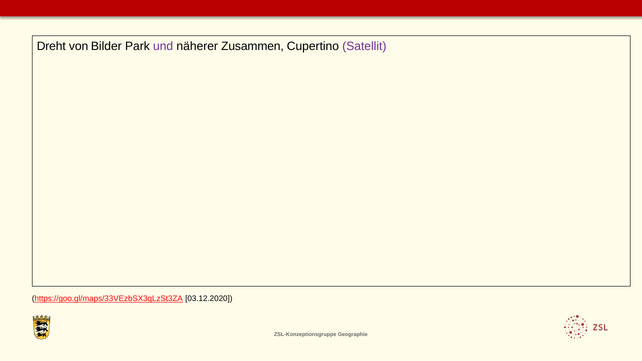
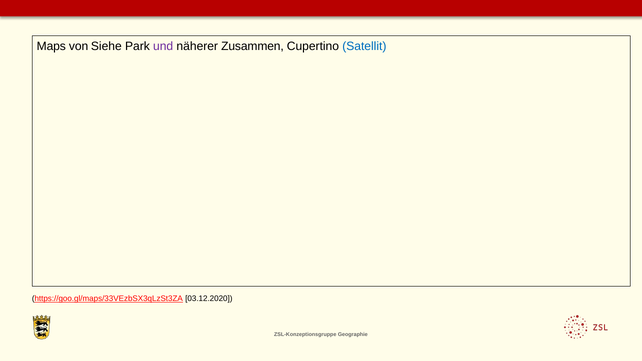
Dreht: Dreht -> Maps
Bilder: Bilder -> Siehe
Satellit colour: purple -> blue
